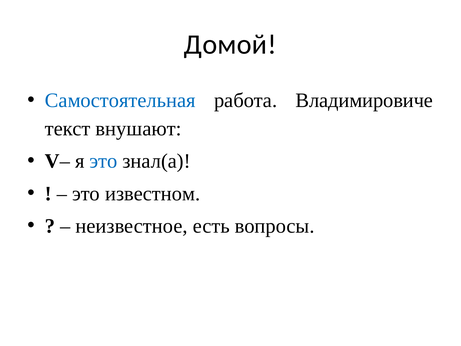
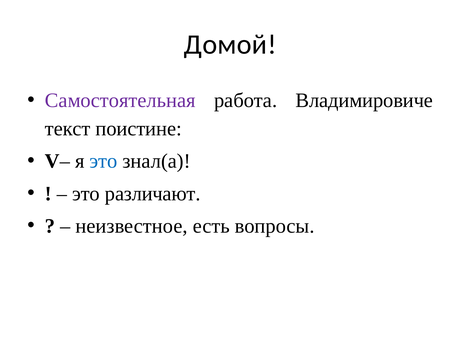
Самостоятельная colour: blue -> purple
внушают: внушают -> поистине
известном: известном -> различают
